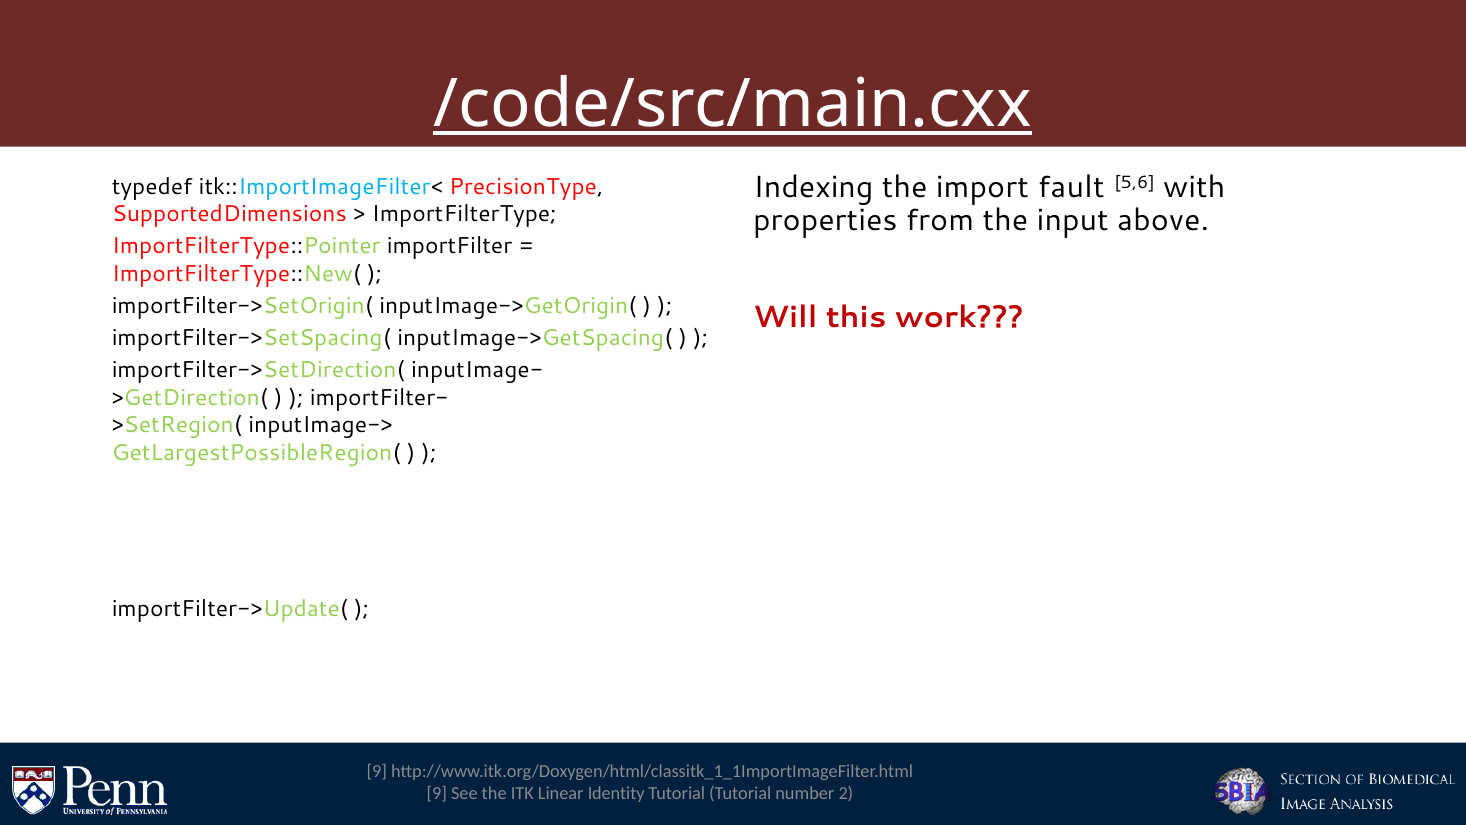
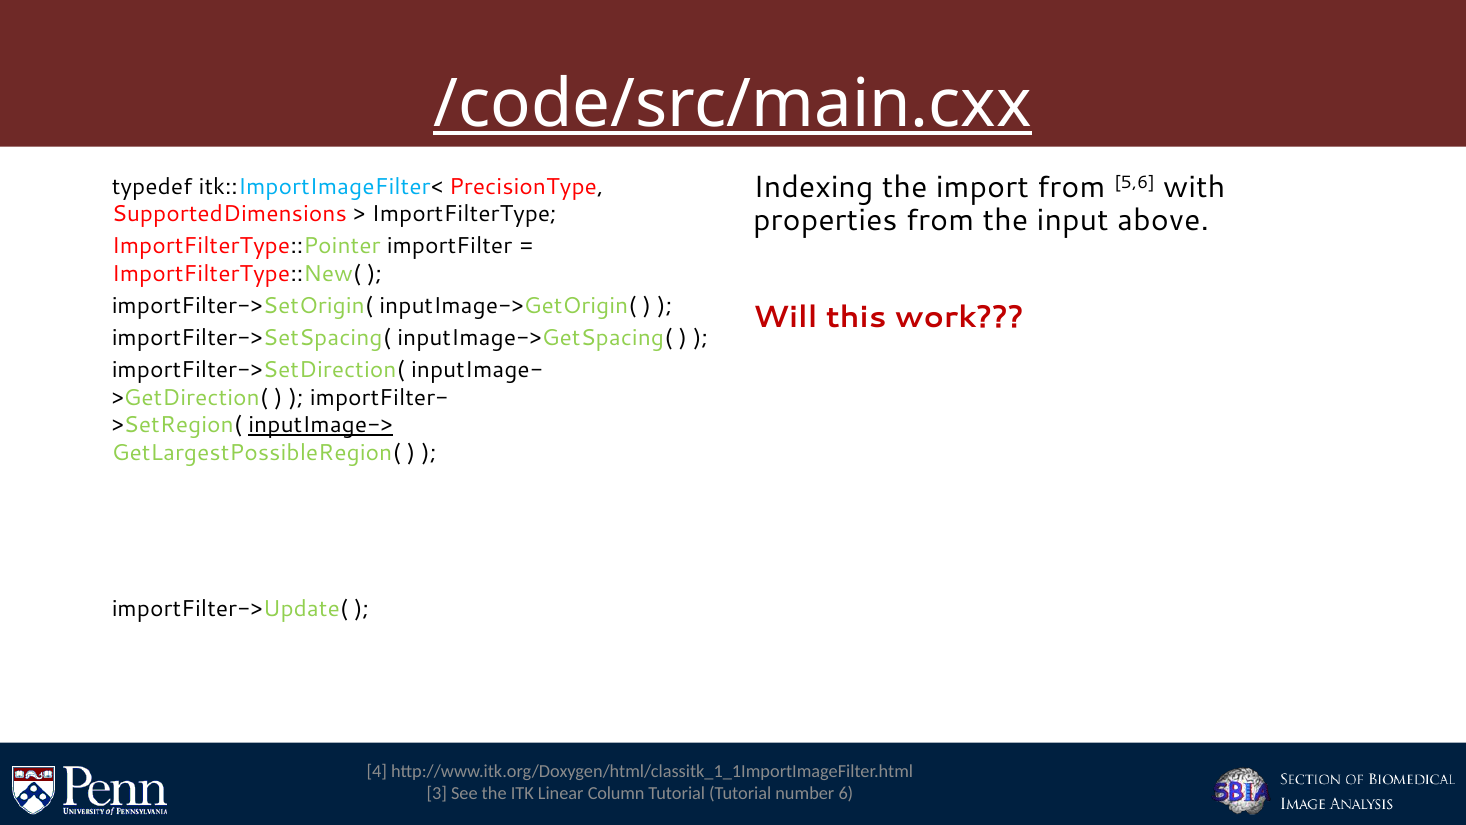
import fault: fault -> from
inputImage-> underline: none -> present
9 at (377, 771): 9 -> 4
9 at (437, 793): 9 -> 3
Identity: Identity -> Column
2: 2 -> 6
